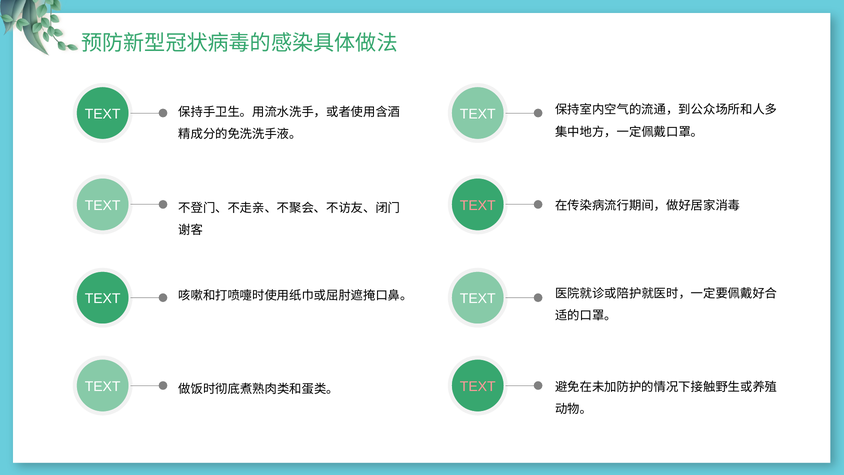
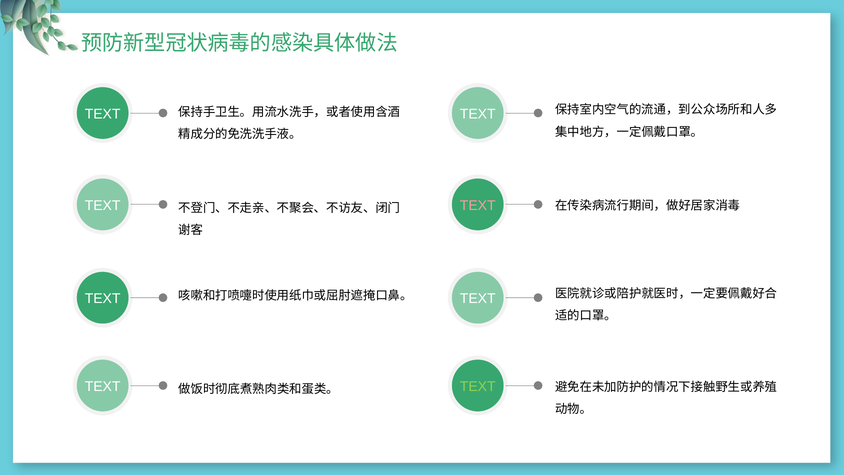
TEXT at (478, 386) colour: pink -> light green
